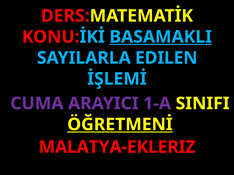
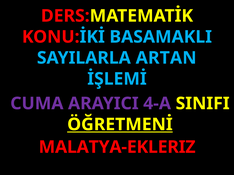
BASAMAKLI underline: present -> none
EDILEN: EDILEN -> ARTAN
1-A: 1-A -> 4-A
